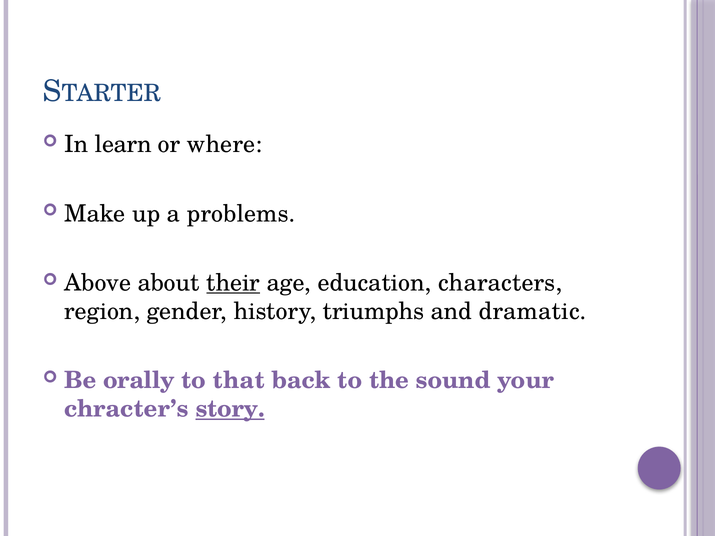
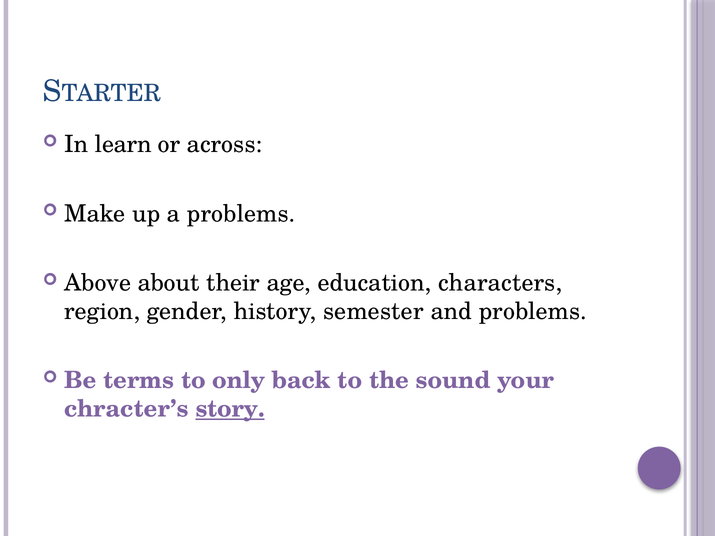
where: where -> across
their underline: present -> none
triumphs: triumphs -> semester
and dramatic: dramatic -> problems
orally: orally -> terms
that: that -> only
